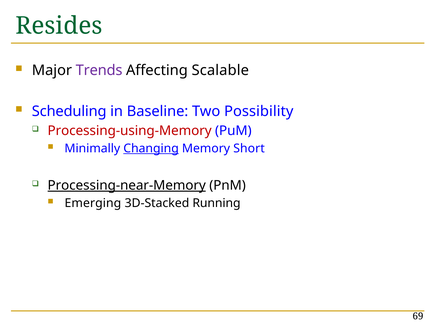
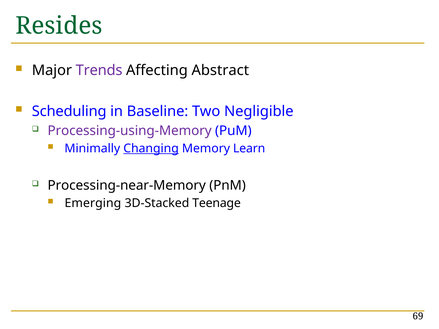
Scalable: Scalable -> Abstract
Possibility: Possibility -> Negligible
Processing-using-Memory colour: red -> purple
Short: Short -> Learn
Processing-near-Memory underline: present -> none
Running: Running -> Teenage
